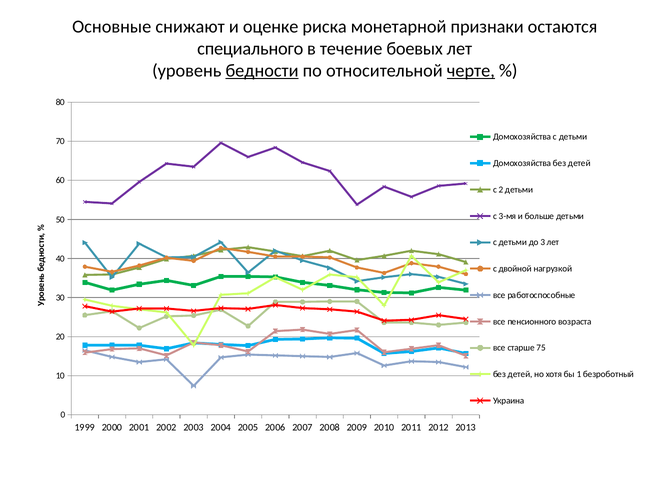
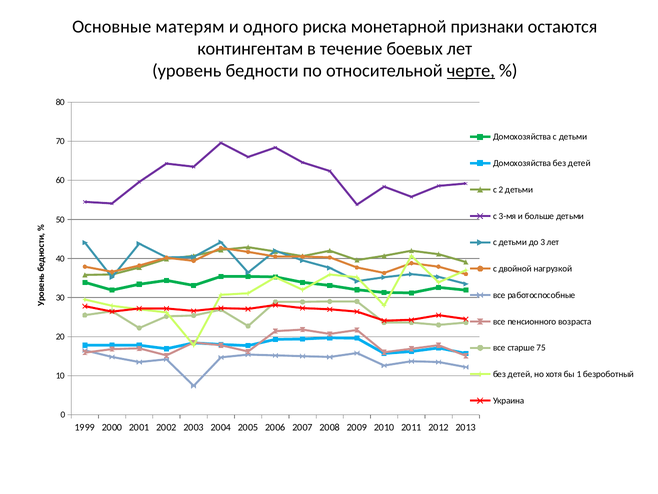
снижают: снижают -> матерям
оценке: оценке -> одного
специального: специального -> контингентам
бедности underline: present -> none
